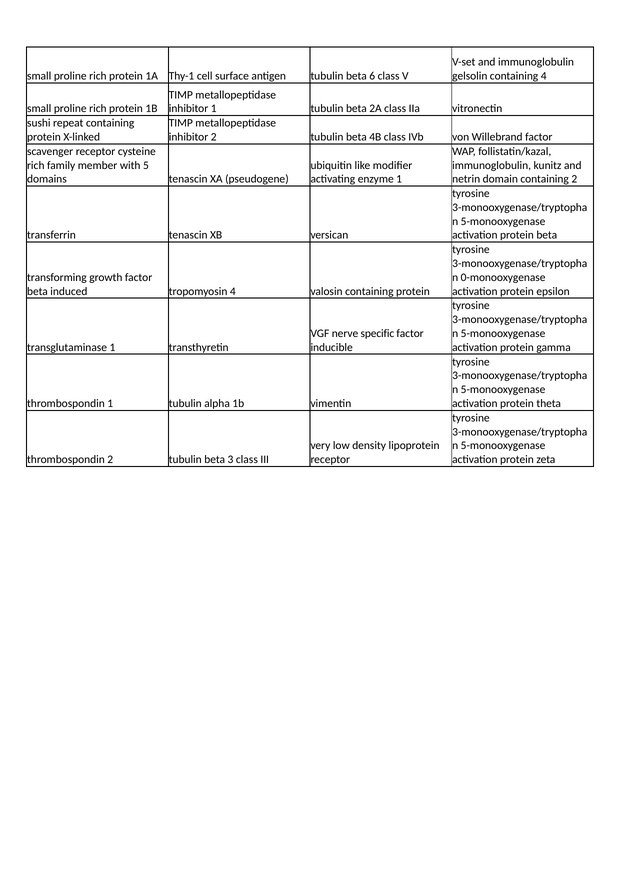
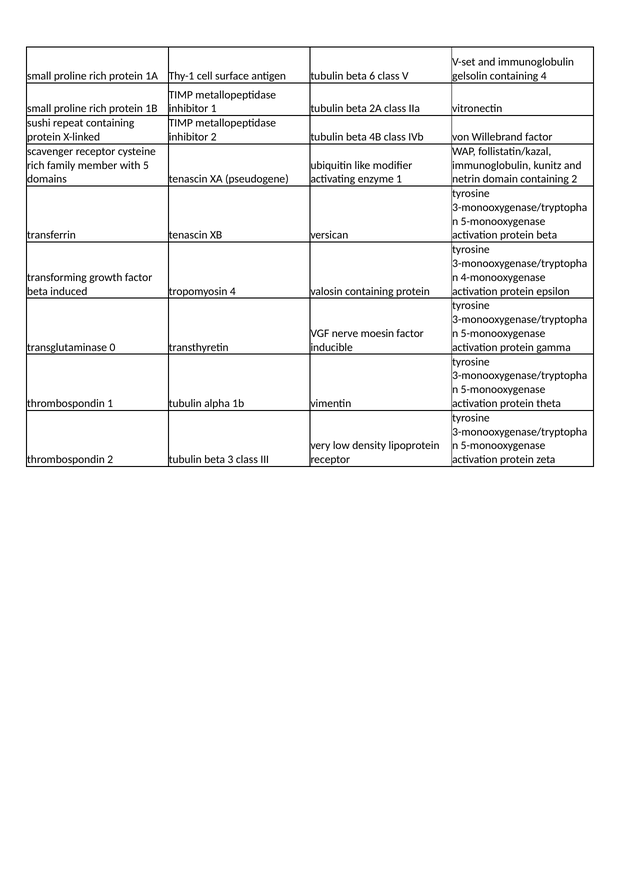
0-monooxygenase: 0-monooxygenase -> 4-monooxygenase
specific: specific -> moesin
transglutaminase 1: 1 -> 0
